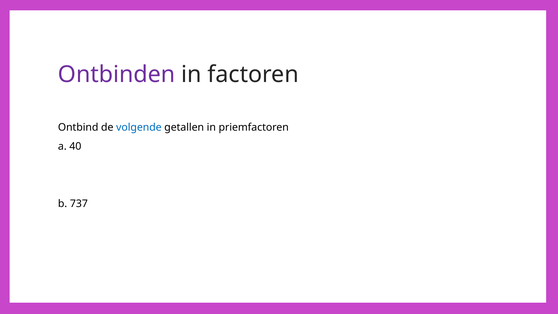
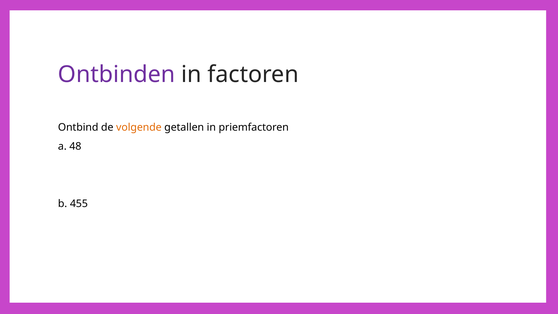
volgende colour: blue -> orange
40: 40 -> 48
737: 737 -> 455
